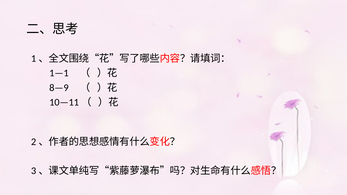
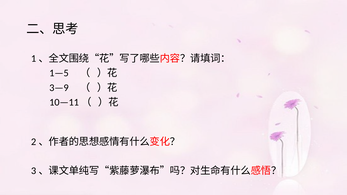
1—1: 1—1 -> 1—5
8—9: 8—9 -> 3—9
